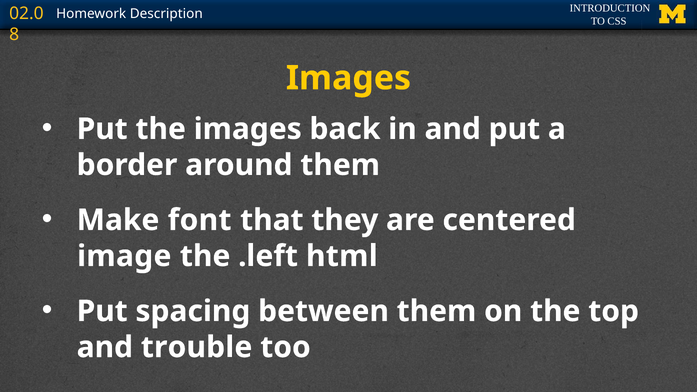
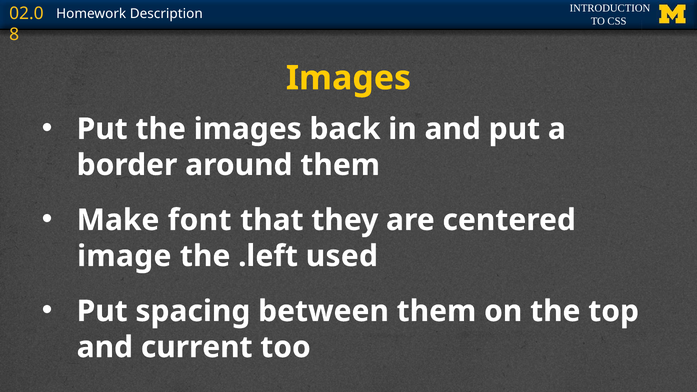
html: html -> used
trouble: trouble -> current
